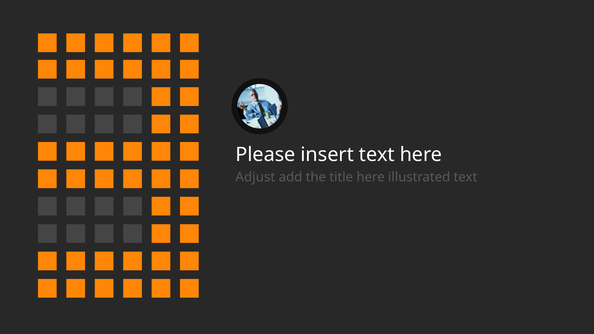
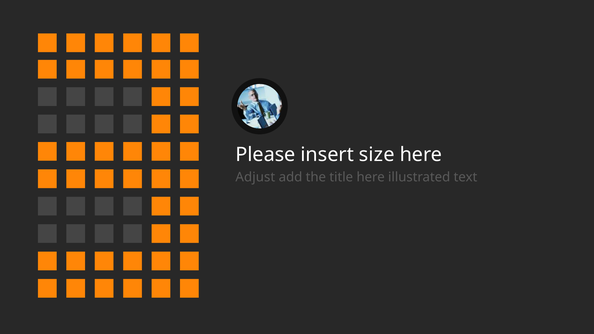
insert text: text -> size
